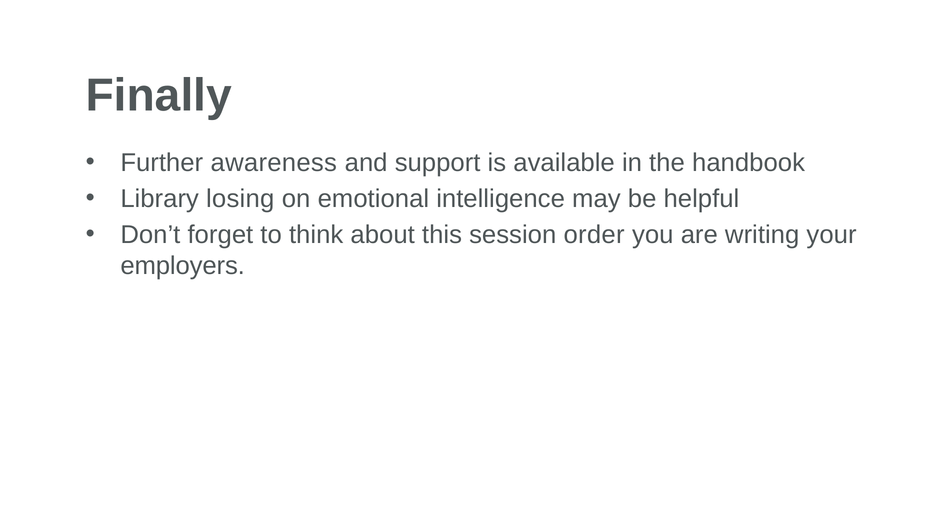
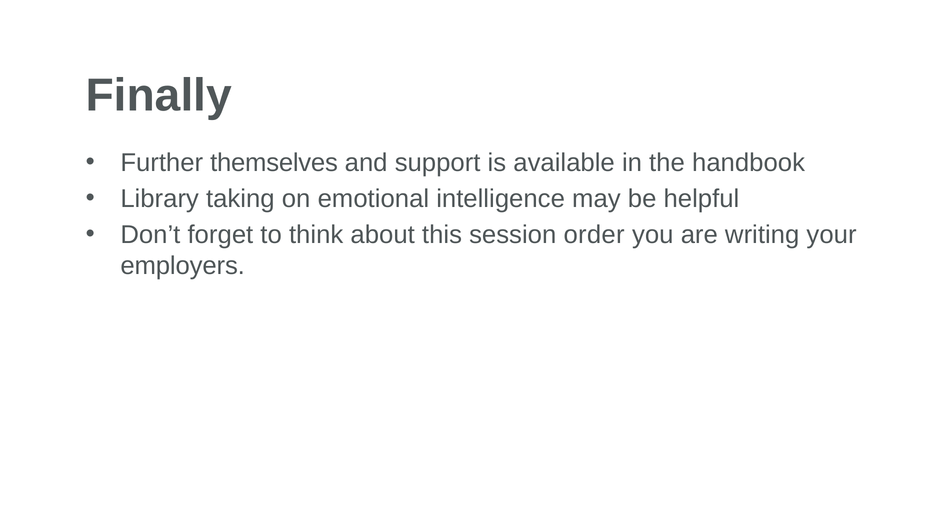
awareness: awareness -> themselves
losing: losing -> taking
